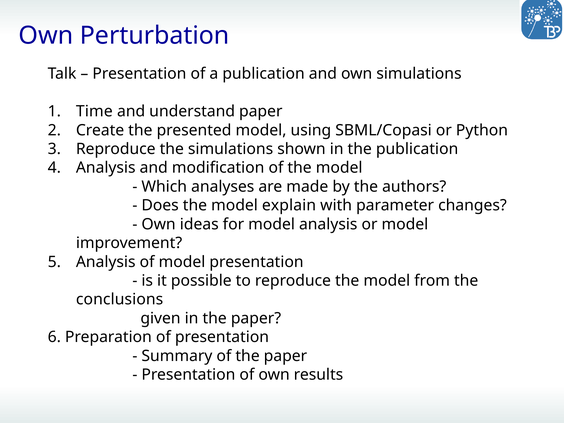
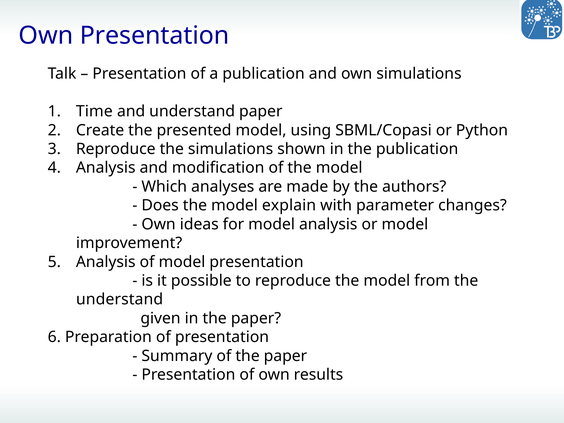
Own Perturbation: Perturbation -> Presentation
conclusions at (120, 299): conclusions -> understand
